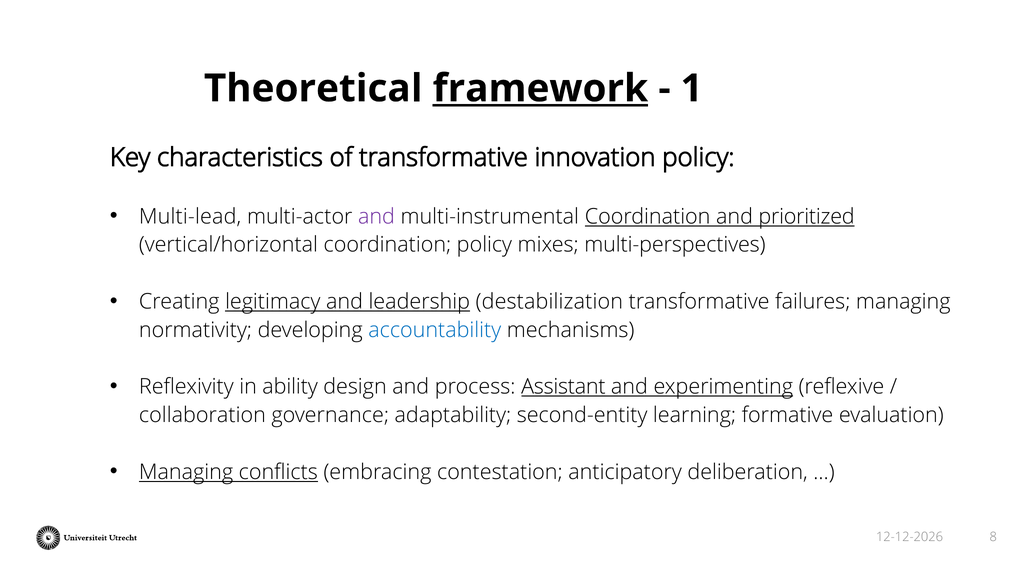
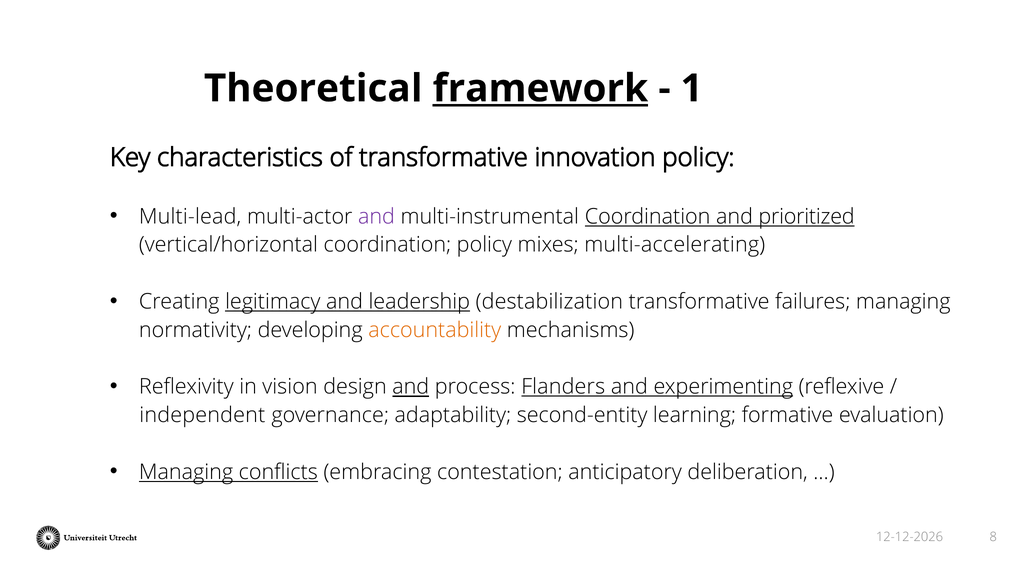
multi-perspectives: multi-perspectives -> multi-accelerating
accountability colour: blue -> orange
ability: ability -> vision
and at (411, 386) underline: none -> present
Assistant: Assistant -> Flanders
collaboration: collaboration -> independent
